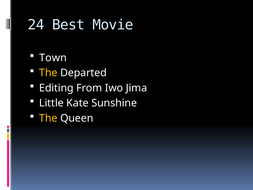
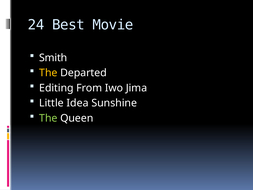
Town: Town -> Smith
Kate: Kate -> Idea
The at (48, 118) colour: yellow -> light green
